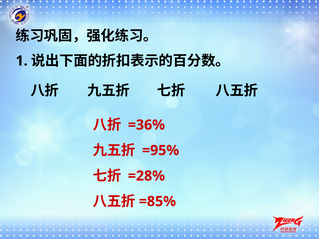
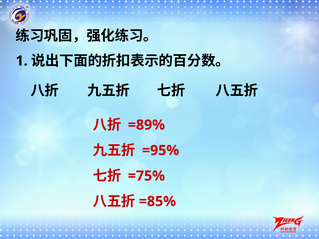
=36%: =36% -> =89%
=28%: =28% -> =75%
